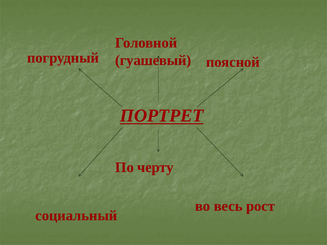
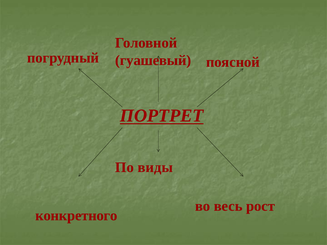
черту: черту -> виды
социальный: социальный -> конкретного
